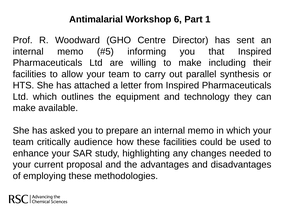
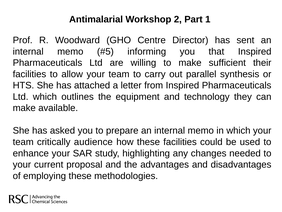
6: 6 -> 2
including: including -> sufficient
